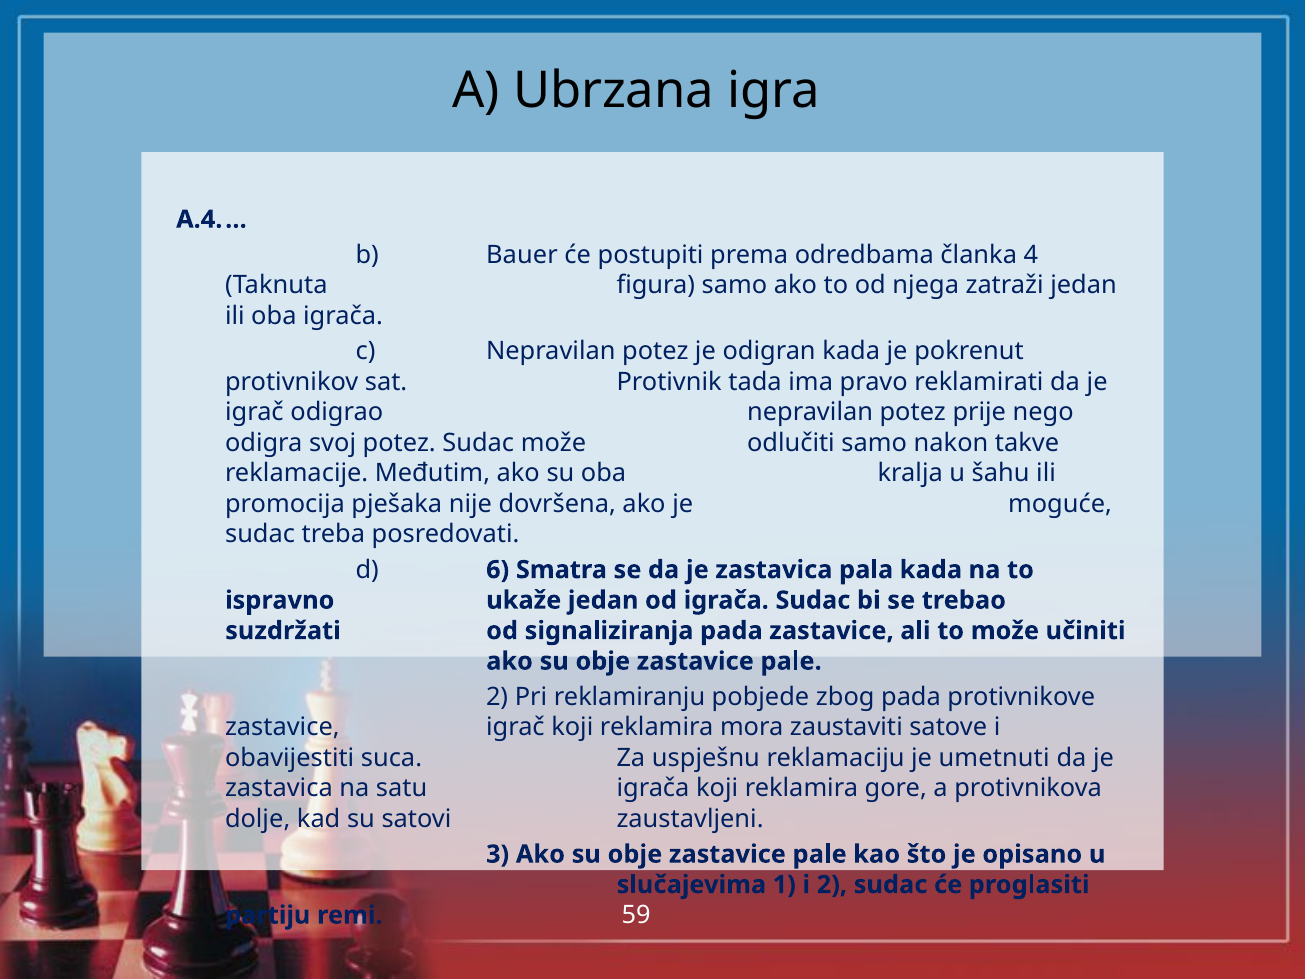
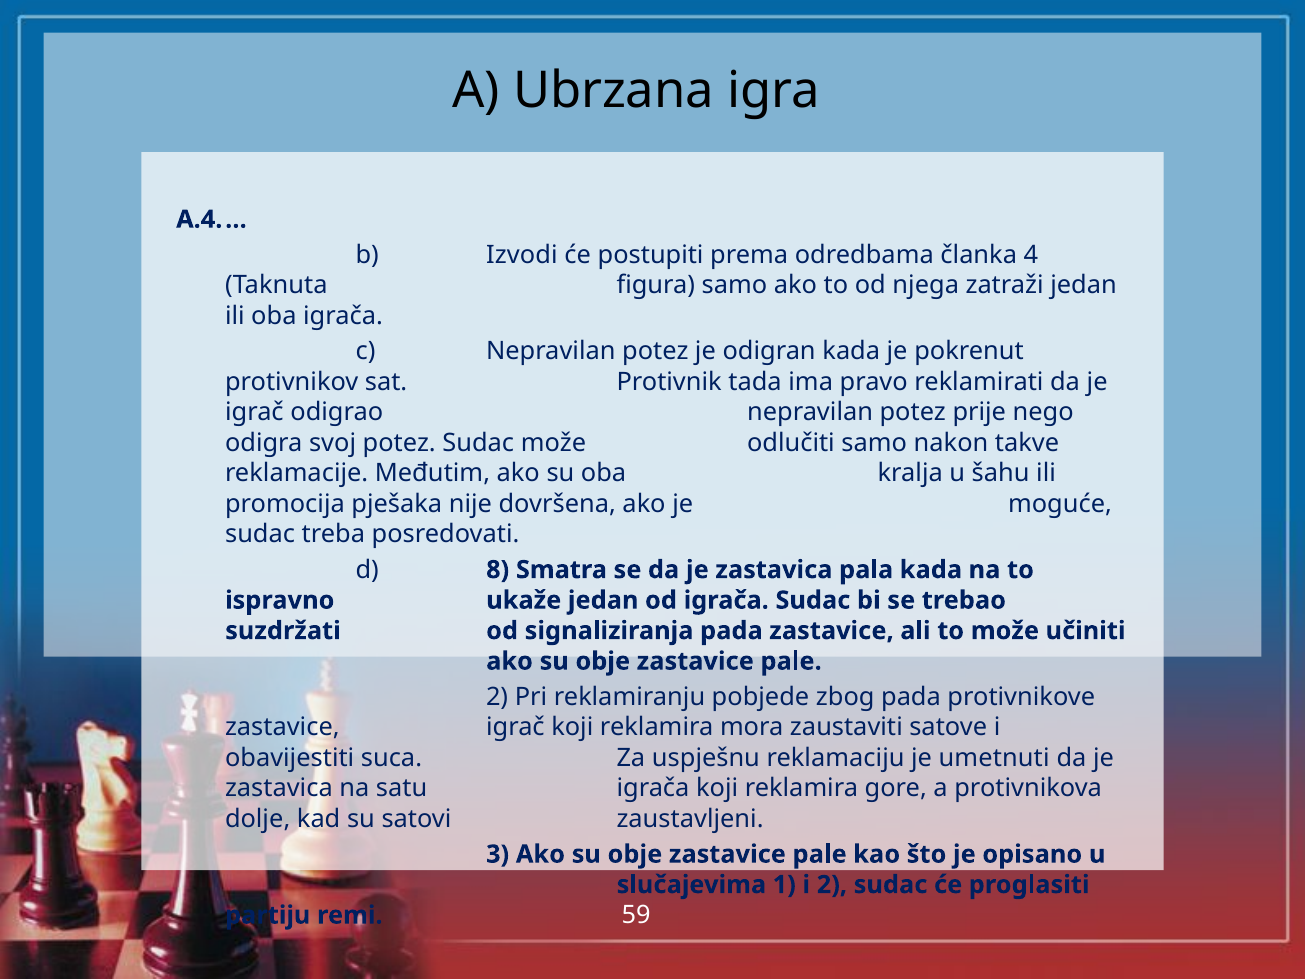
Bauer: Bauer -> Izvodi
6: 6 -> 8
